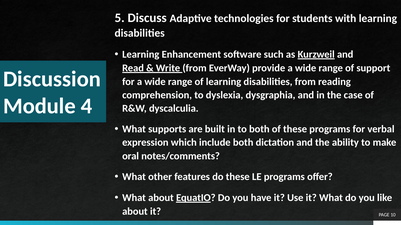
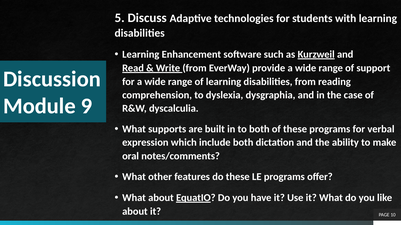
4: 4 -> 9
